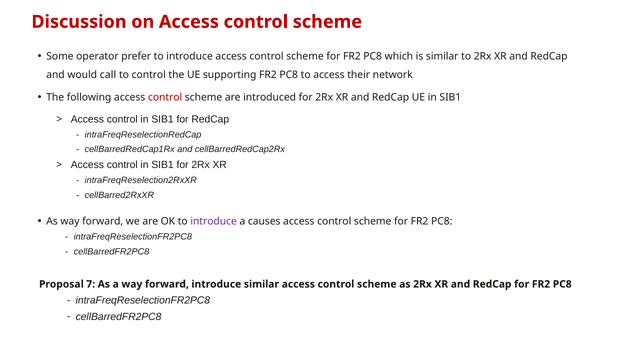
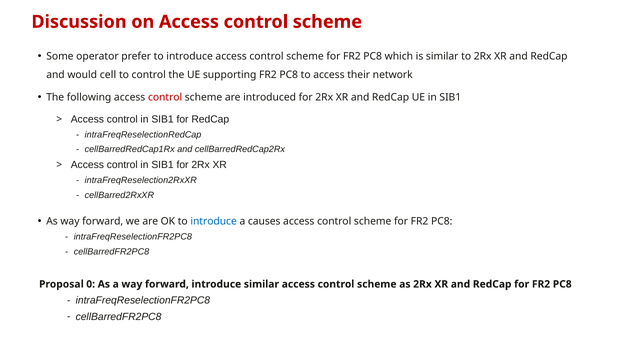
call: call -> cell
introduce at (214, 221) colour: purple -> blue
7: 7 -> 0
